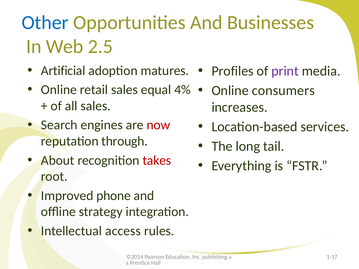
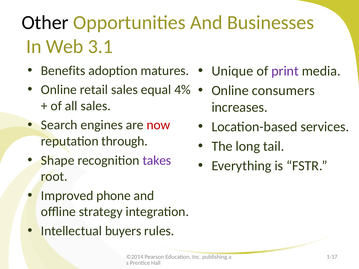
Other colour: blue -> black
2.5: 2.5 -> 3.1
Artificial: Artificial -> Benefits
Profiles: Profiles -> Unique
About: About -> Shape
takes colour: red -> purple
access: access -> buyers
